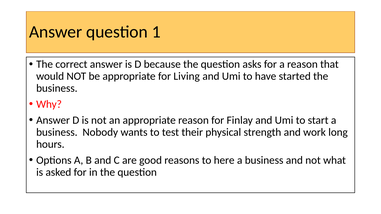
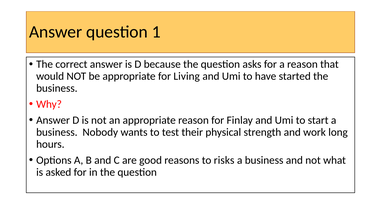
here: here -> risks
